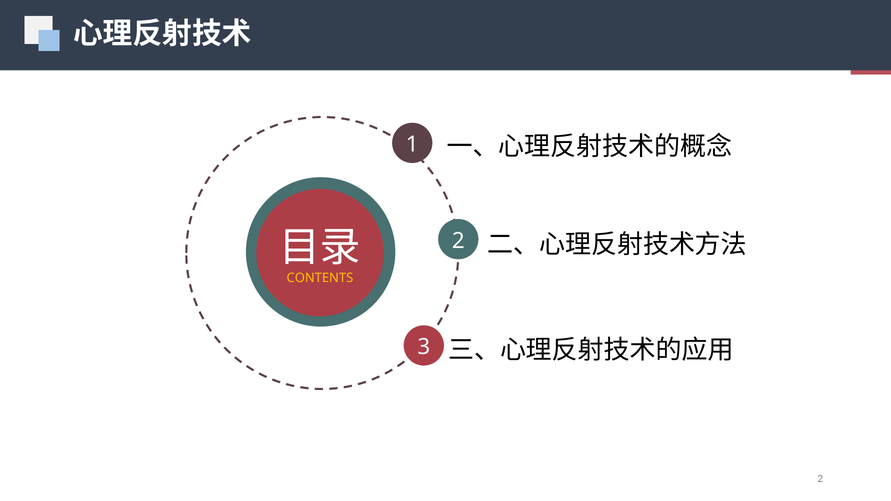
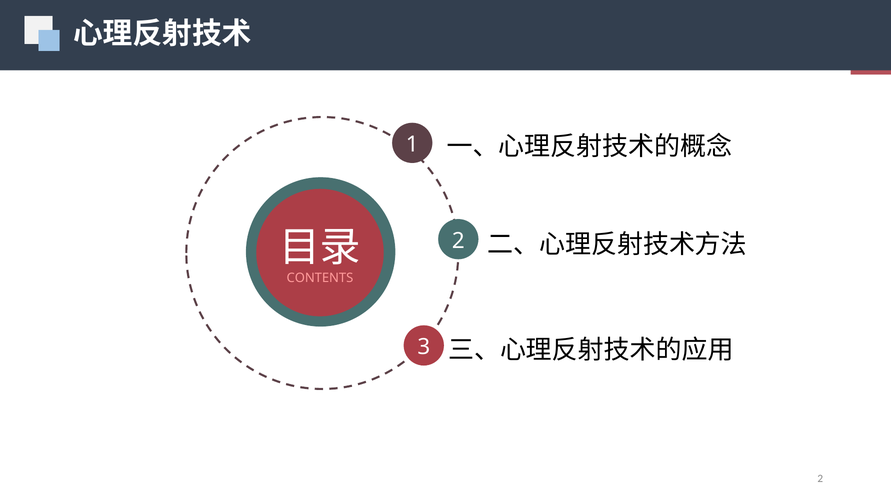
CONTENTS colour: yellow -> pink
